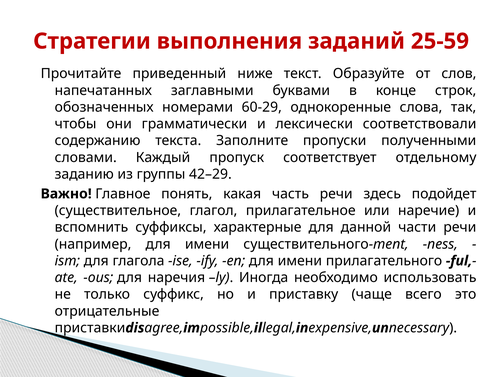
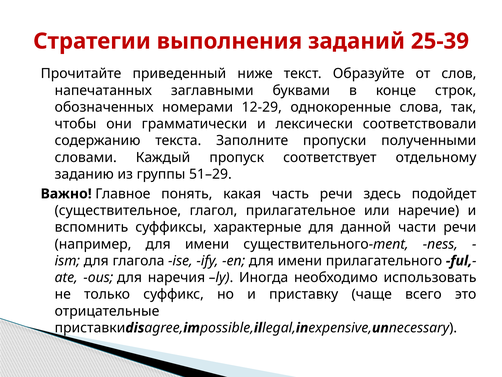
25-59: 25-59 -> 25-39
60-29: 60-29 -> 12-29
42–29: 42–29 -> 51–29
